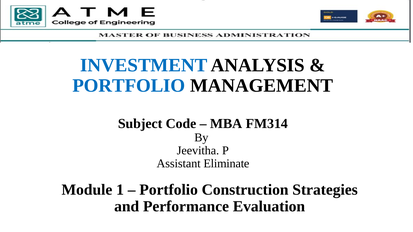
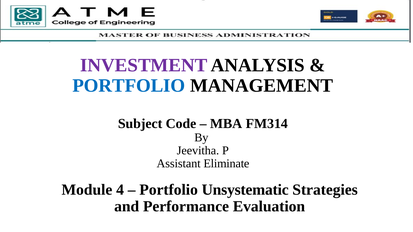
INVESTMENT colour: blue -> purple
1: 1 -> 4
Construction: Construction -> Unsystematic
